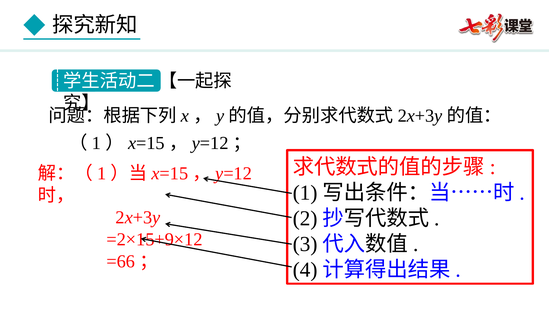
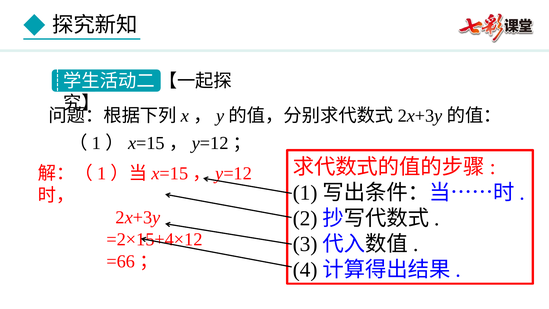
=2×15+9×12: =2×15+9×12 -> =2×15+4×12
